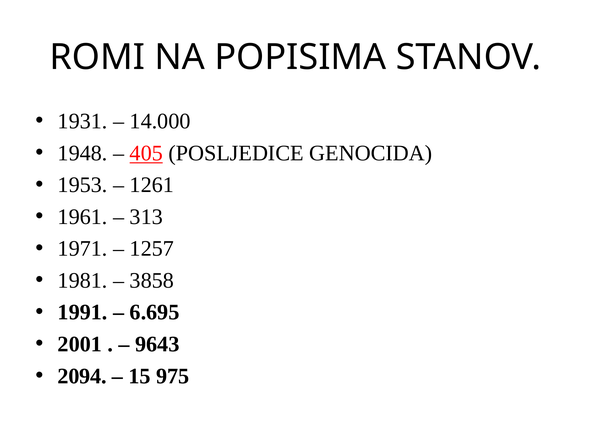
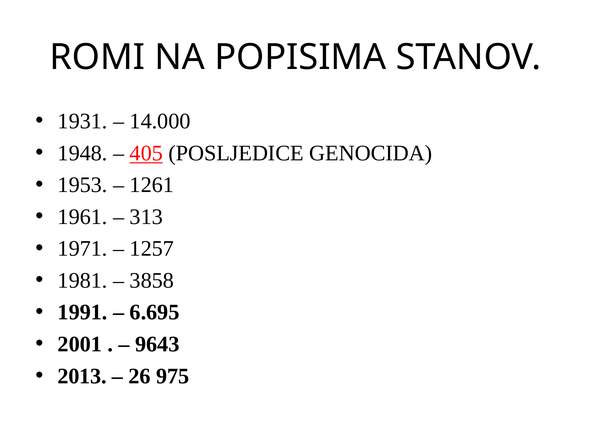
2094: 2094 -> 2013
15: 15 -> 26
